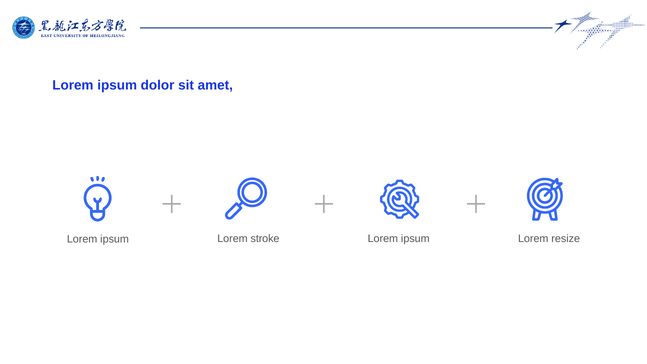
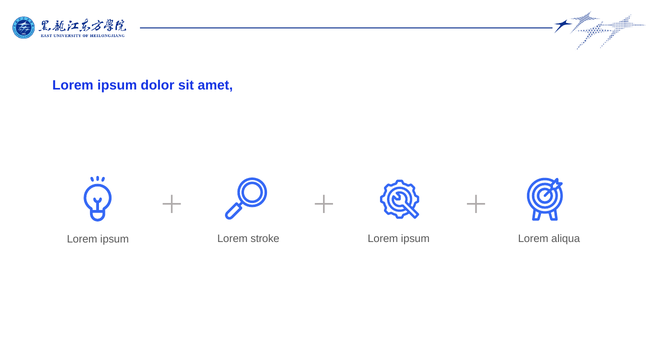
resize: resize -> aliqua
